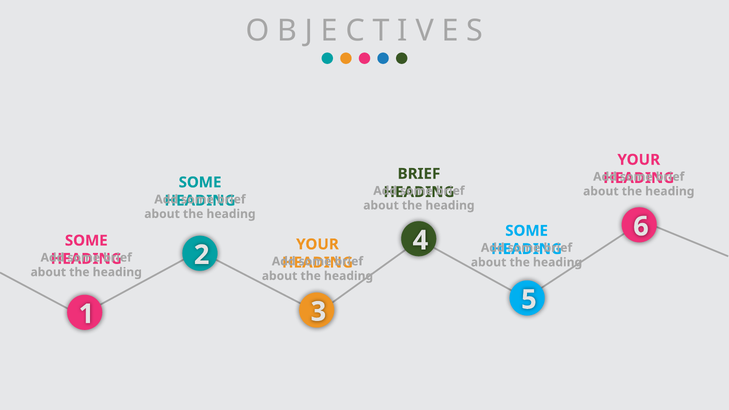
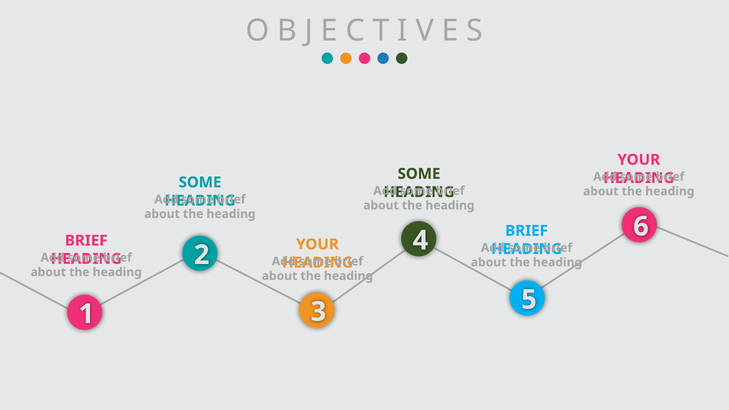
BRIEF at (419, 174): BRIEF -> SOME
SOME at (527, 231): SOME -> BRIEF
SOME at (86, 241): SOME -> BRIEF
